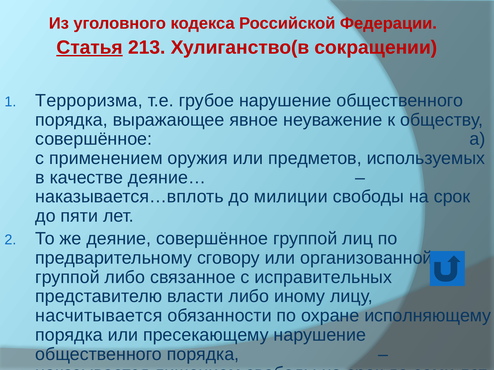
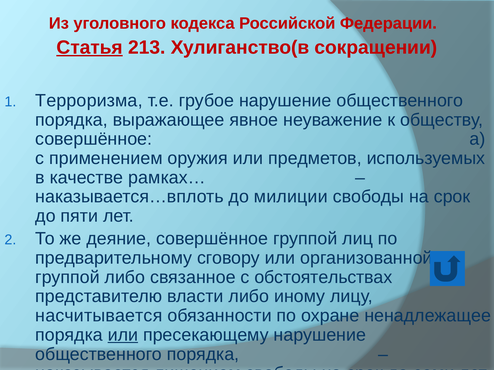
деяние…: деяние… -> рамках…
исправительных: исправительных -> обстоятельствах
исполняющему: исполняющему -> ненадлежащее
или at (123, 335) underline: none -> present
